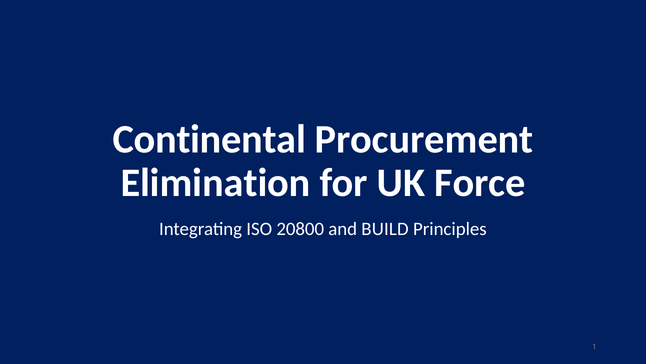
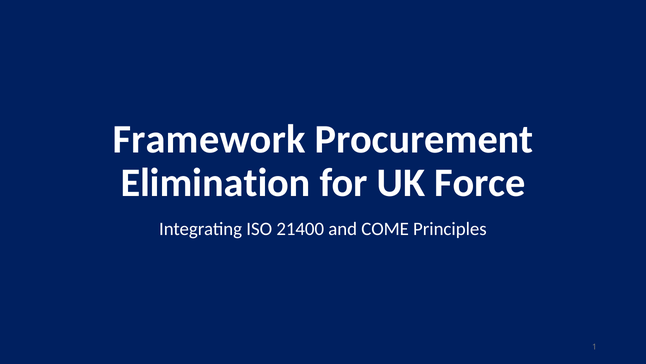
Continental: Continental -> Framework
20800: 20800 -> 21400
BUILD: BUILD -> COME
